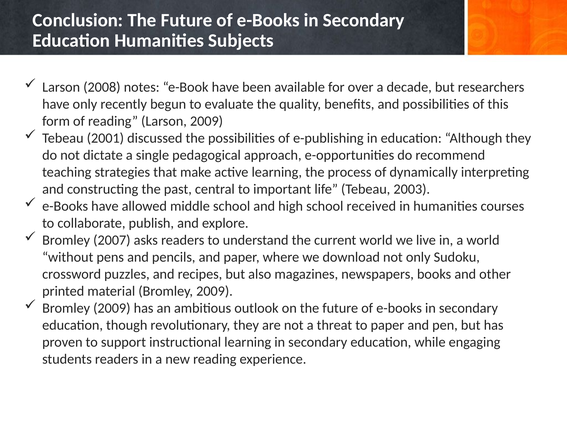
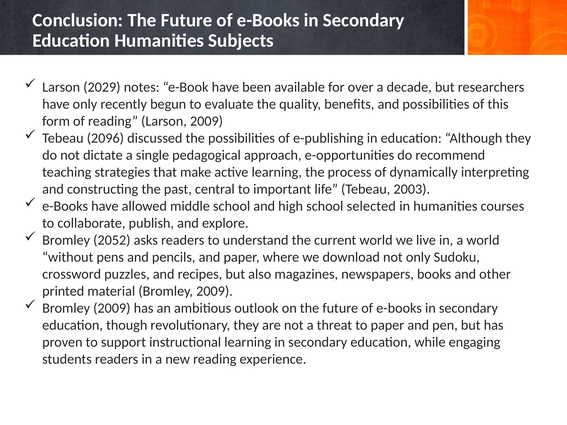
2008: 2008 -> 2029
2001: 2001 -> 2096
received: received -> selected
2007: 2007 -> 2052
